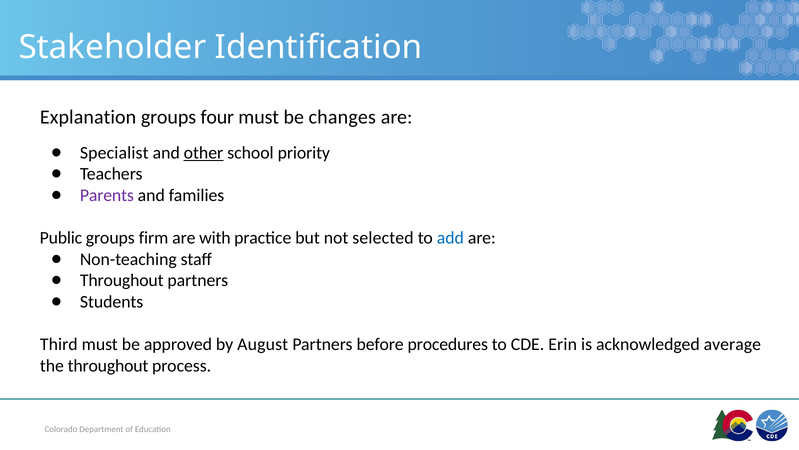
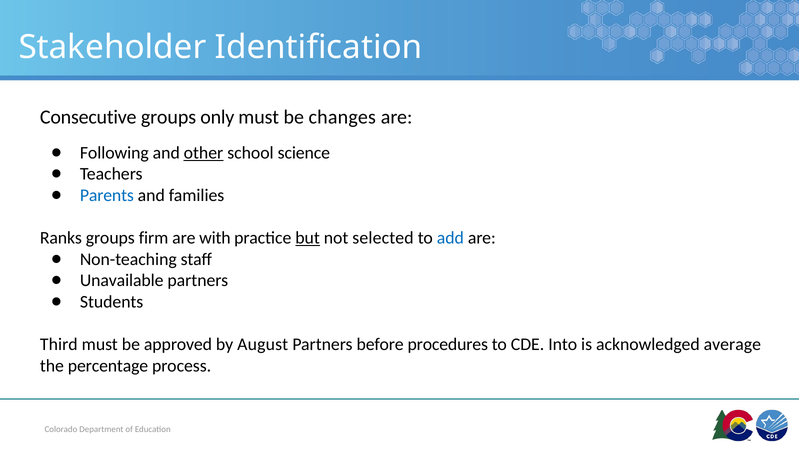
Explanation: Explanation -> Consecutive
four: four -> only
Specialist: Specialist -> Following
priority: priority -> science
Parents colour: purple -> blue
Public: Public -> Ranks
but underline: none -> present
Throughout at (122, 280): Throughout -> Unavailable
Erin: Erin -> Into
the throughout: throughout -> percentage
